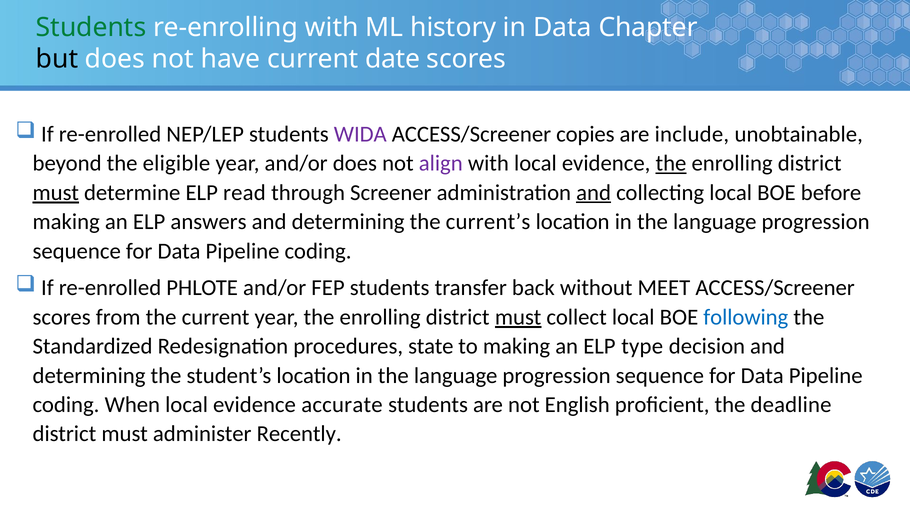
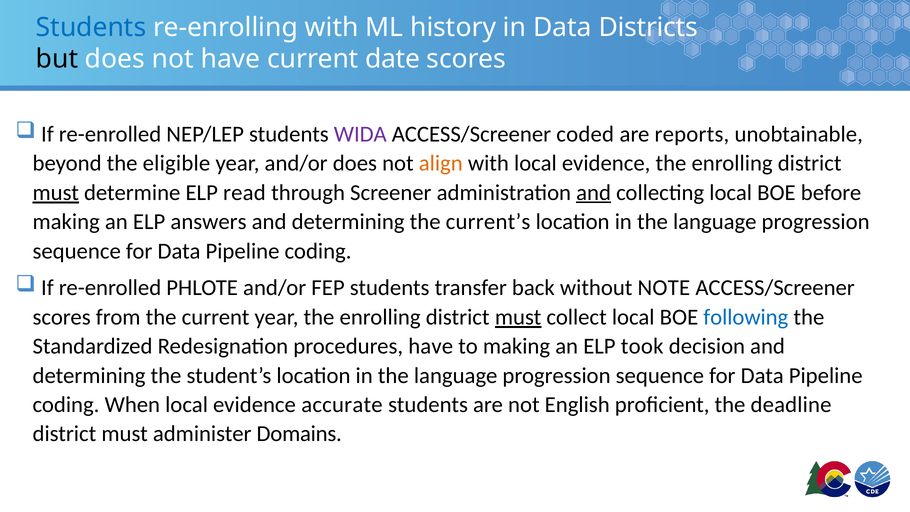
Students at (91, 27) colour: green -> blue
Chapter: Chapter -> Districts
copies: copies -> coded
include: include -> reports
align colour: purple -> orange
the at (671, 163) underline: present -> none
MEET: MEET -> NOTE
procedures state: state -> have
type: type -> took
Recently: Recently -> Domains
